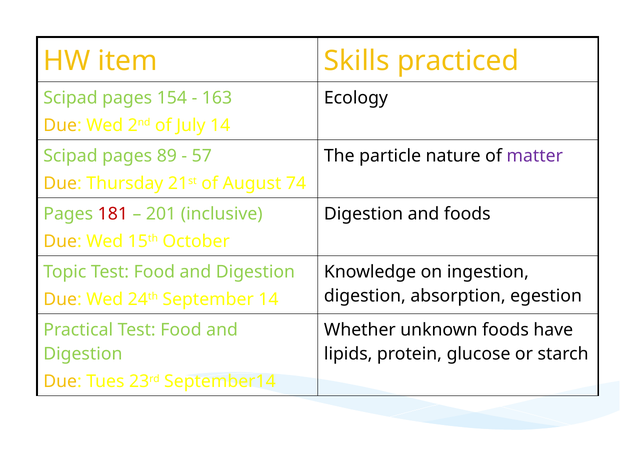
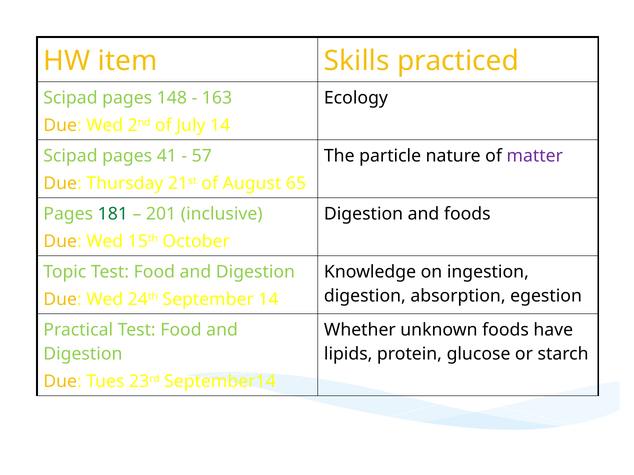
154: 154 -> 148
89: 89 -> 41
74: 74 -> 65
181 colour: red -> green
